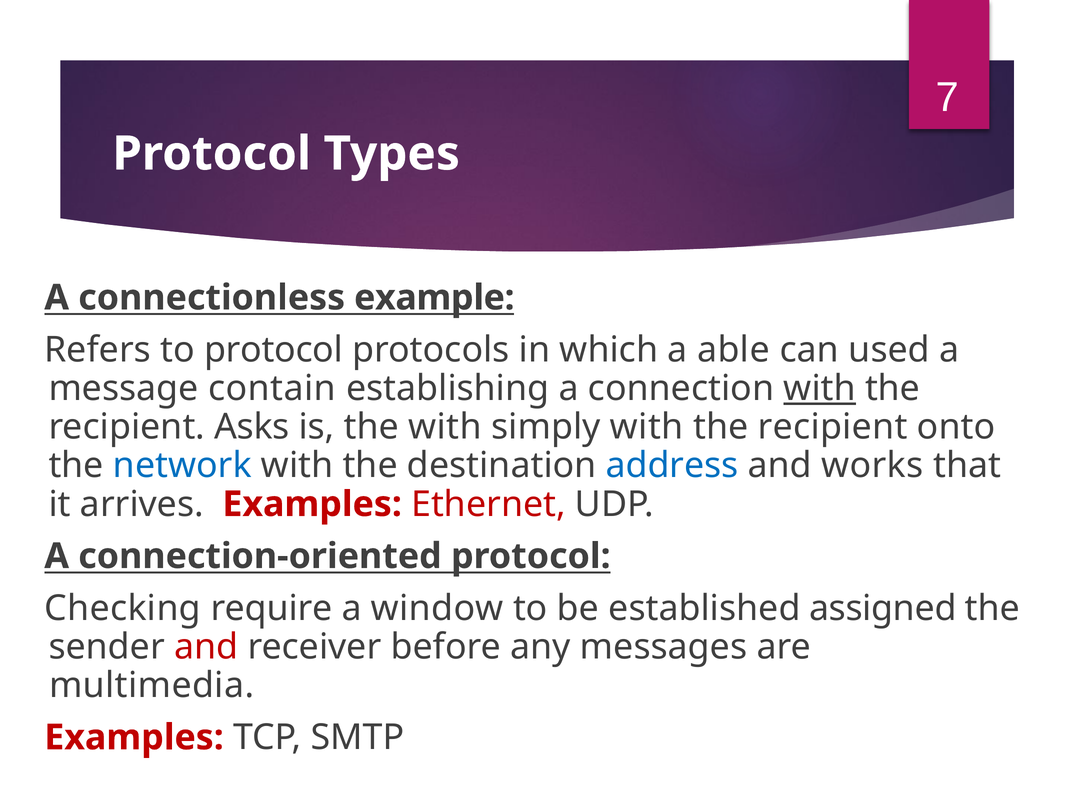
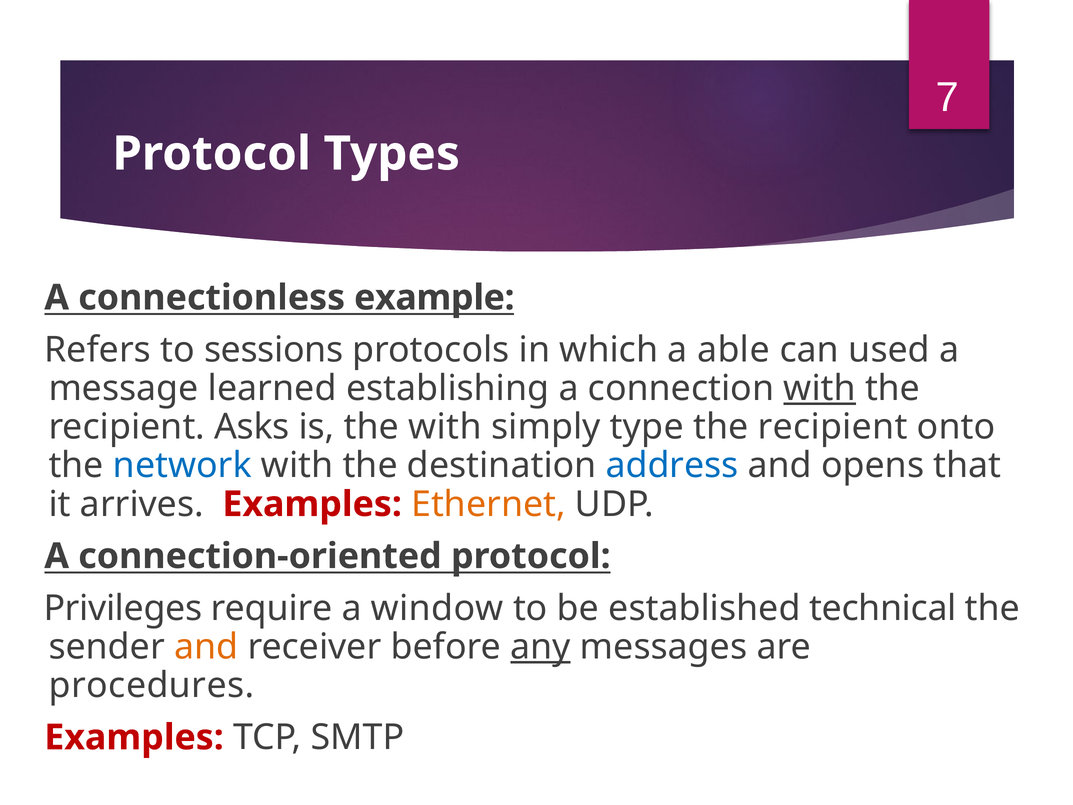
to protocol: protocol -> sessions
contain: contain -> learned
simply with: with -> type
works: works -> opens
Ethernet colour: red -> orange
Checking: Checking -> Privileges
assigned: assigned -> technical
and at (206, 647) colour: red -> orange
any underline: none -> present
multimedia: multimedia -> procedures
